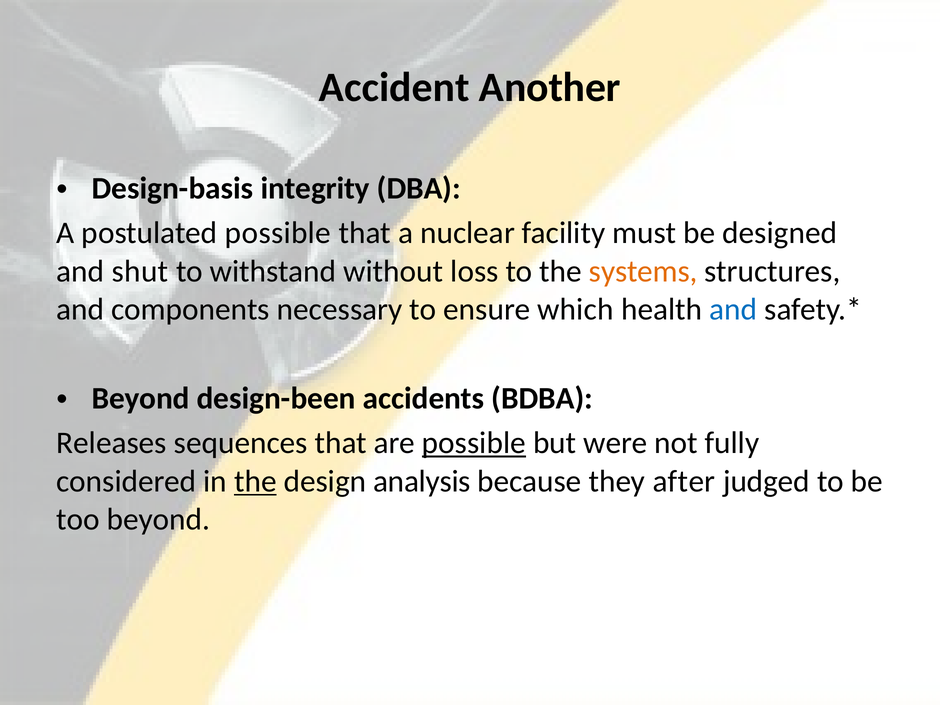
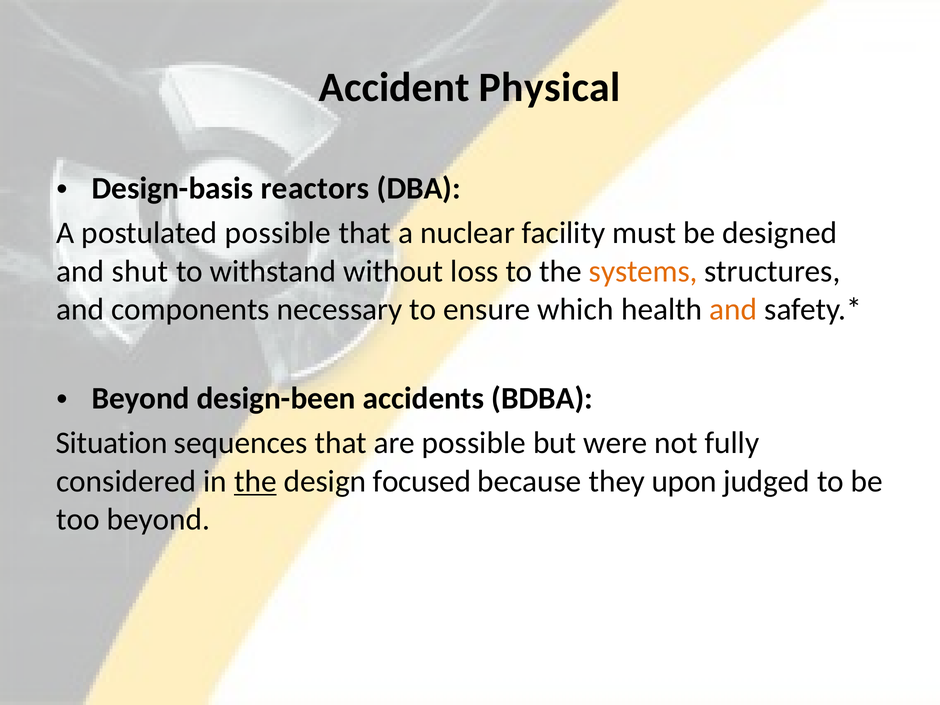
Another: Another -> Physical
integrity: integrity -> reactors
and at (733, 310) colour: blue -> orange
Releases: Releases -> Situation
possible at (474, 443) underline: present -> none
analysis: analysis -> focused
after: after -> upon
